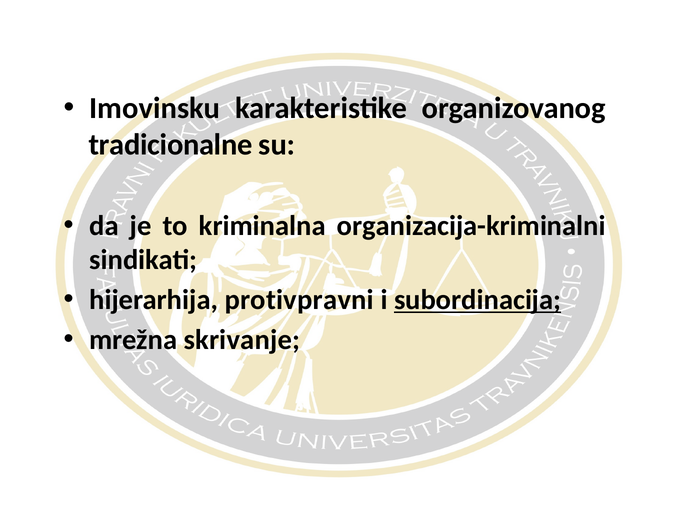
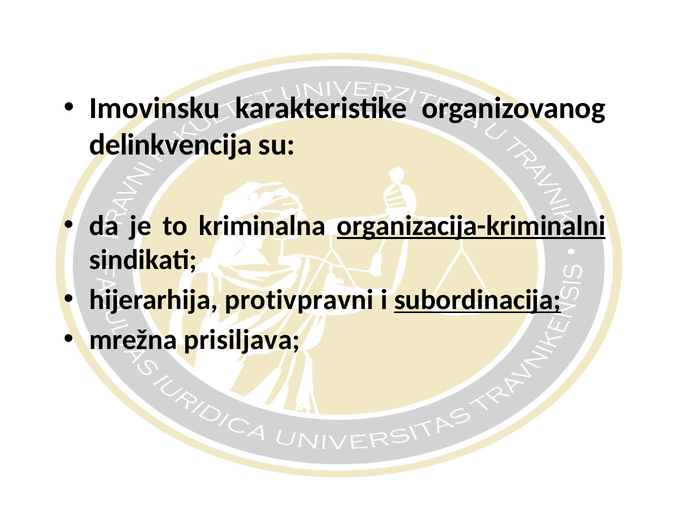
tradicionalne: tradicionalne -> delinkvencija
organizacija-kriminalni underline: none -> present
skrivanje: skrivanje -> prisiljava
